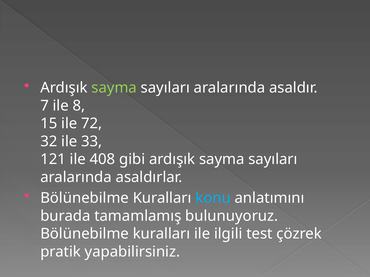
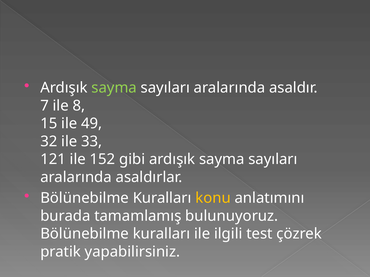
72: 72 -> 49
408: 408 -> 152
konu colour: light blue -> yellow
